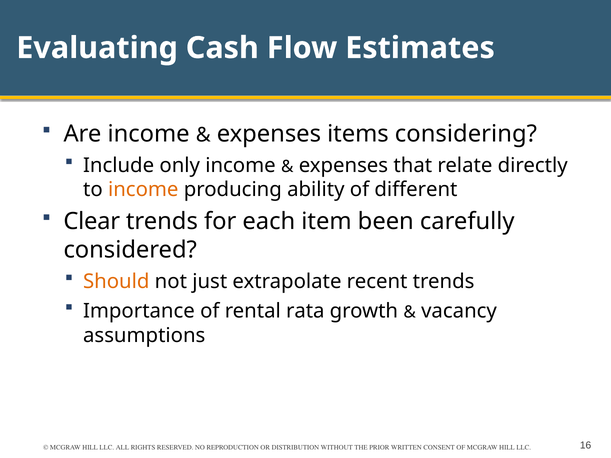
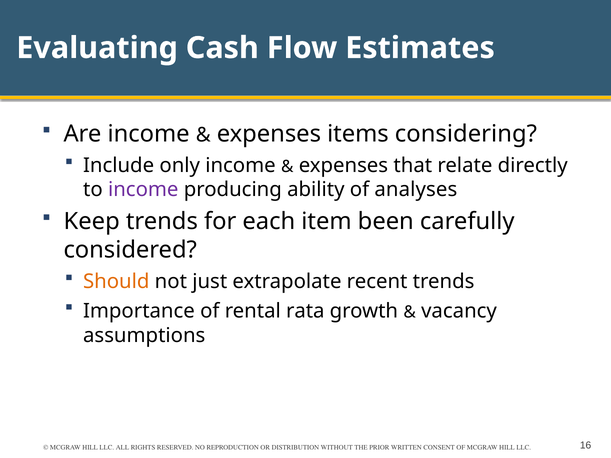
income at (143, 190) colour: orange -> purple
different: different -> analyses
Clear: Clear -> Keep
